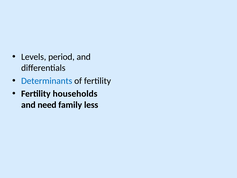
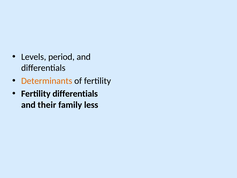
Determinants colour: blue -> orange
Fertility households: households -> differentials
need: need -> their
